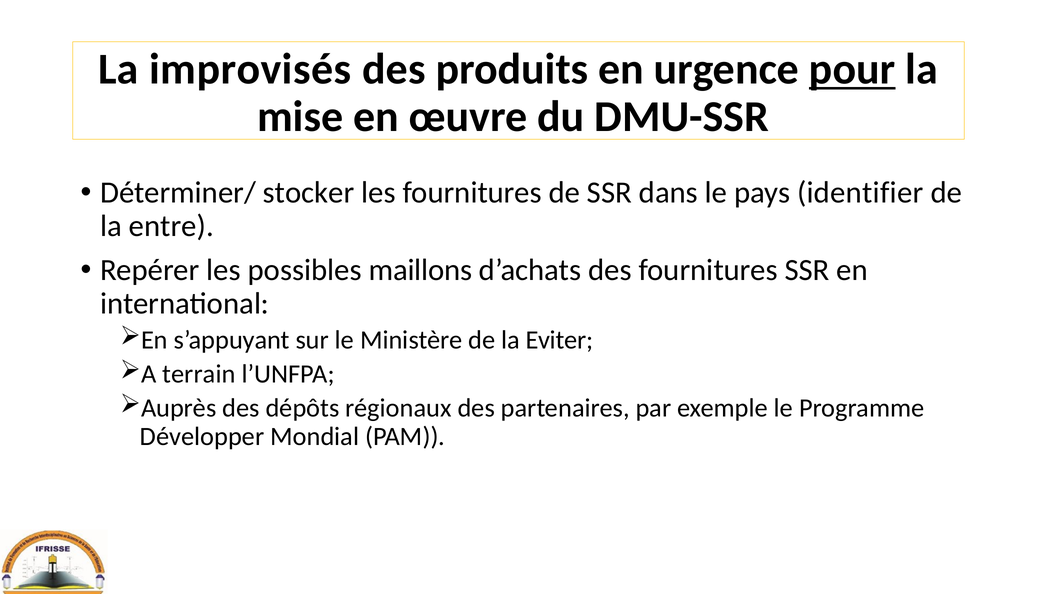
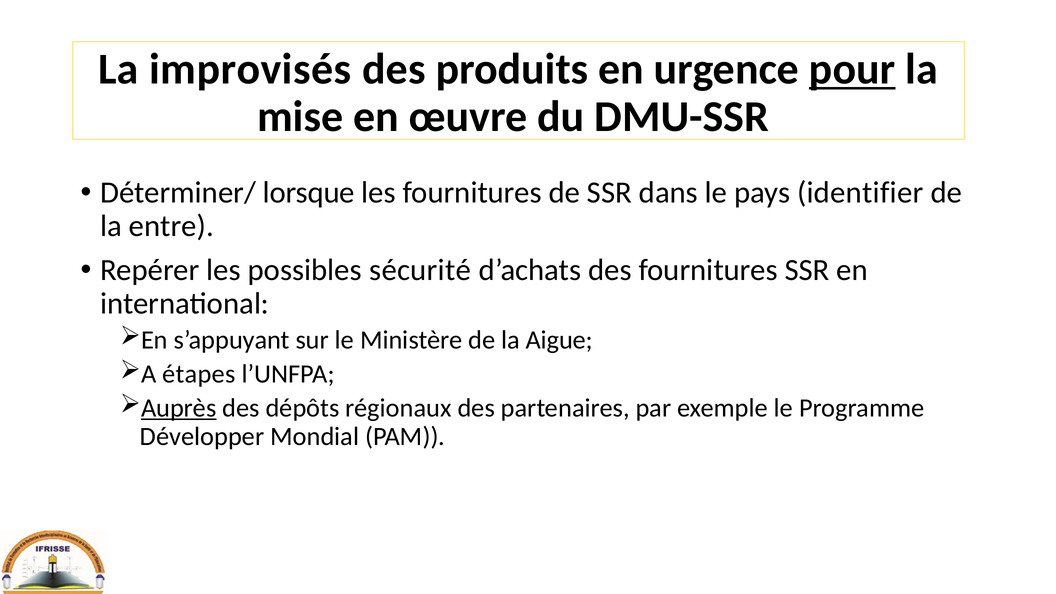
stocker: stocker -> lorsque
maillons: maillons -> sécurité
Eviter: Eviter -> Aigue
terrain: terrain -> étapes
Auprès underline: none -> present
